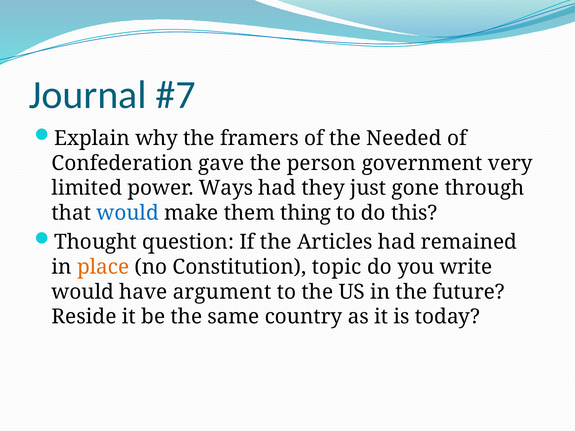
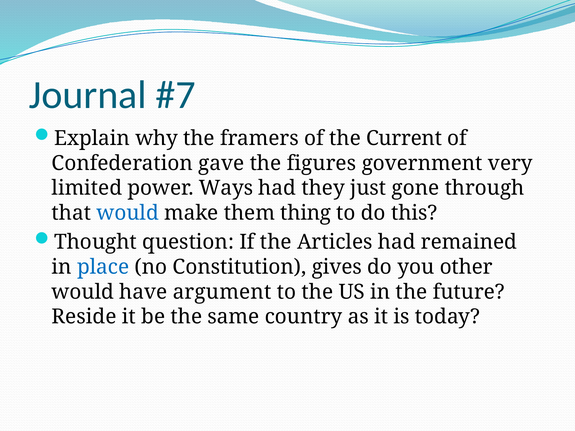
Needed: Needed -> Current
person: person -> figures
place colour: orange -> blue
topic: topic -> gives
write: write -> other
